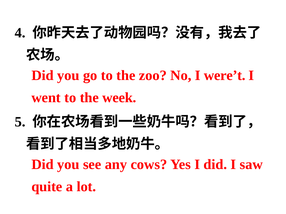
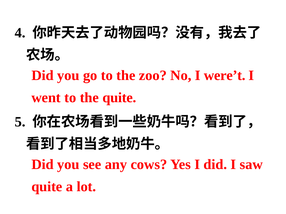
the week: week -> quite
